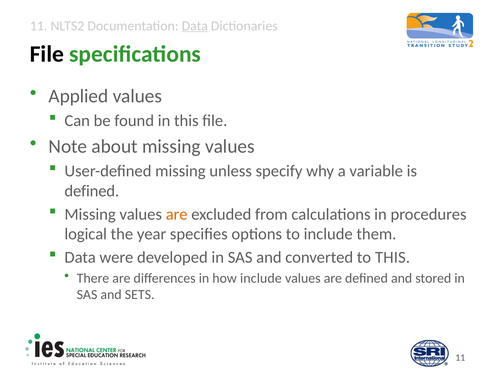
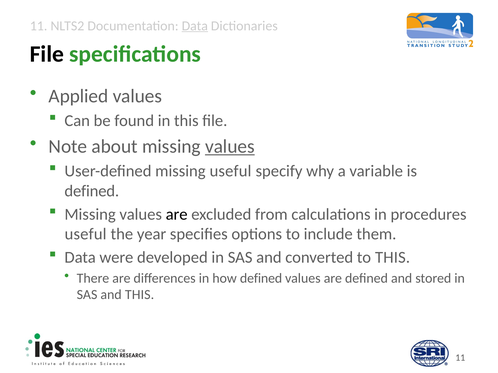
values at (230, 147) underline: none -> present
missing unless: unless -> useful
are at (177, 215) colour: orange -> black
logical at (86, 234): logical -> useful
how include: include -> defined
and SETS: SETS -> THIS
